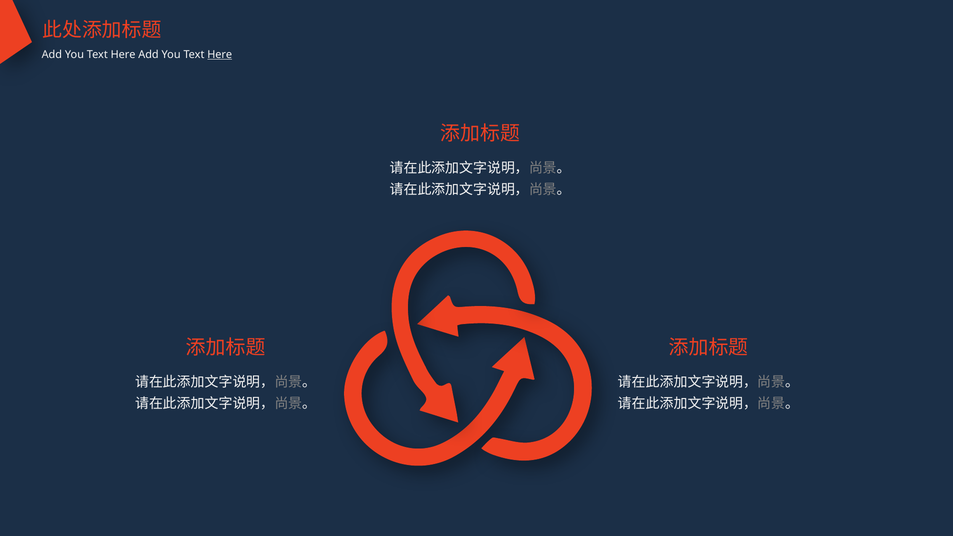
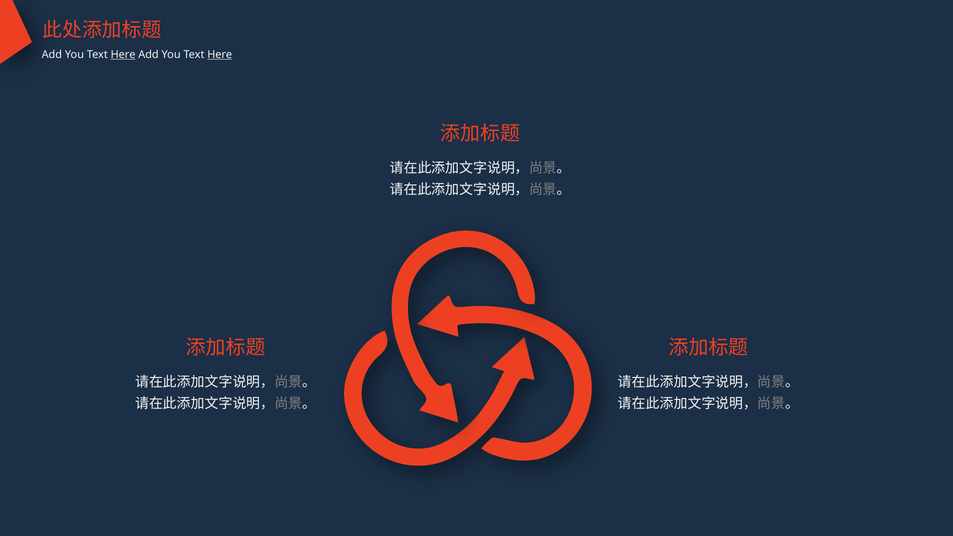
Here at (123, 54) underline: none -> present
